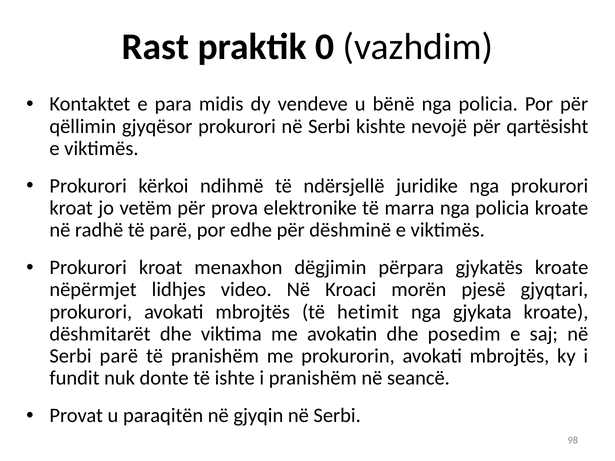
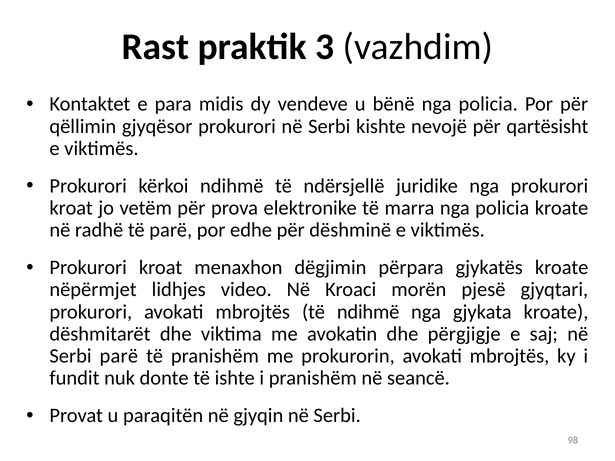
0: 0 -> 3
të hetimit: hetimit -> ndihmë
posedim: posedim -> përgjigje
